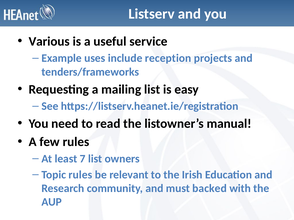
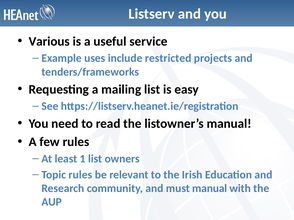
reception: reception -> restricted
7: 7 -> 1
must backed: backed -> manual
